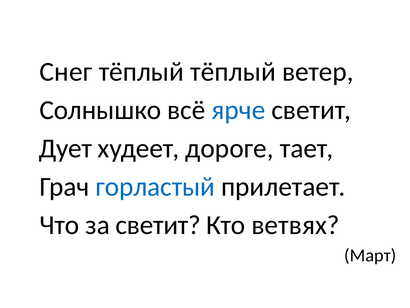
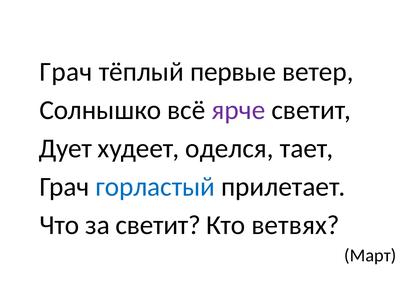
Снег at (66, 72): Снег -> Грач
тёплый тёплый: тёплый -> первые
ярче colour: blue -> purple
дороге: дороге -> оделся
